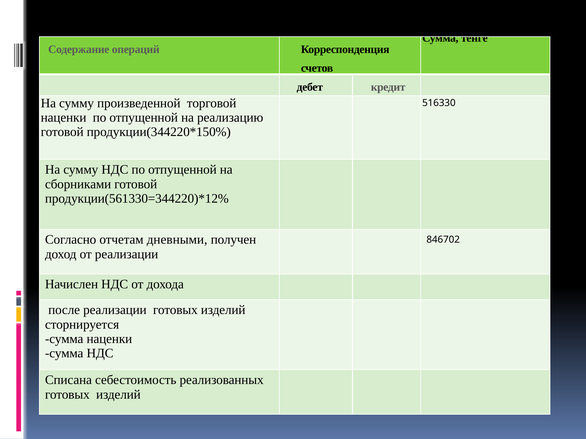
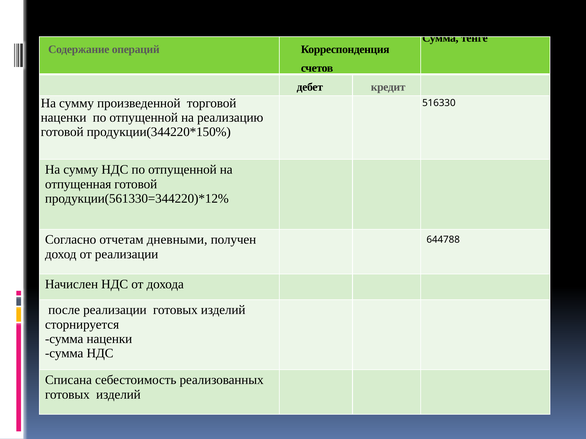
сборниками: сборниками -> отпущенная
846702: 846702 -> 644788
